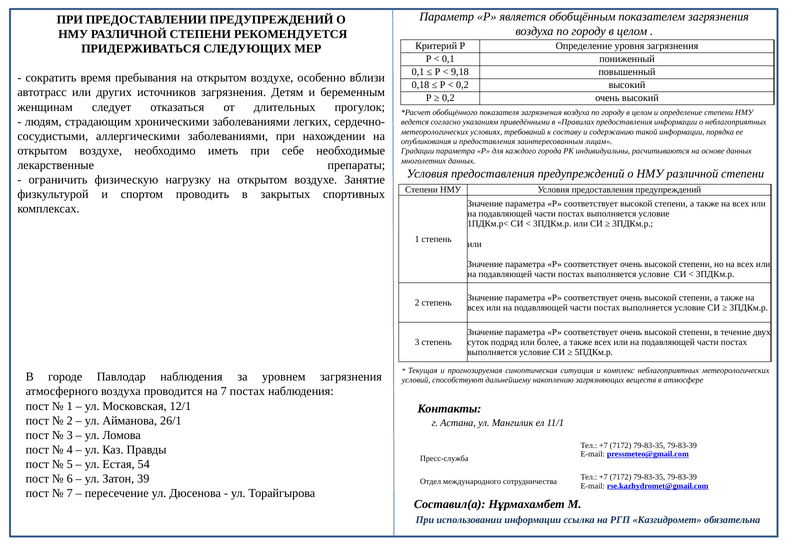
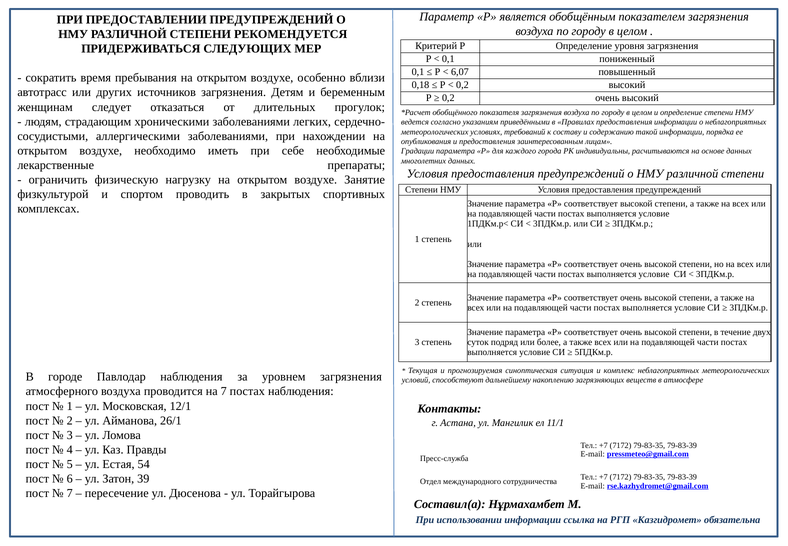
9,18: 9,18 -> 6,07
